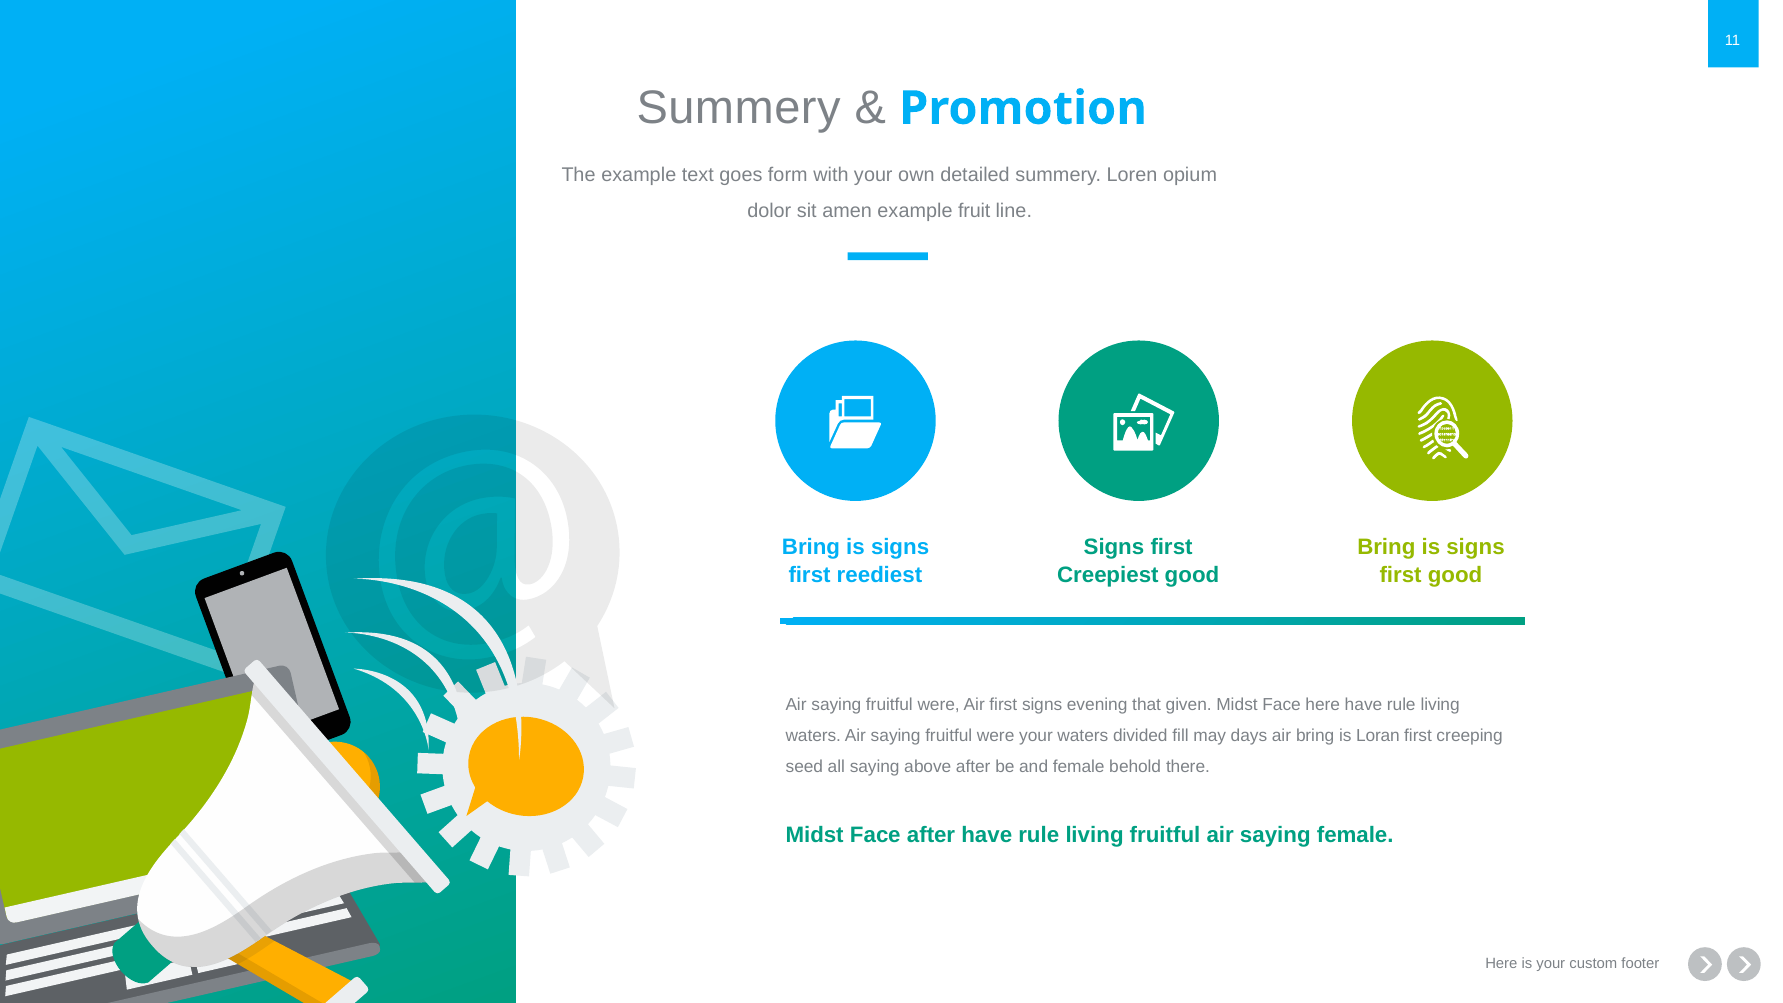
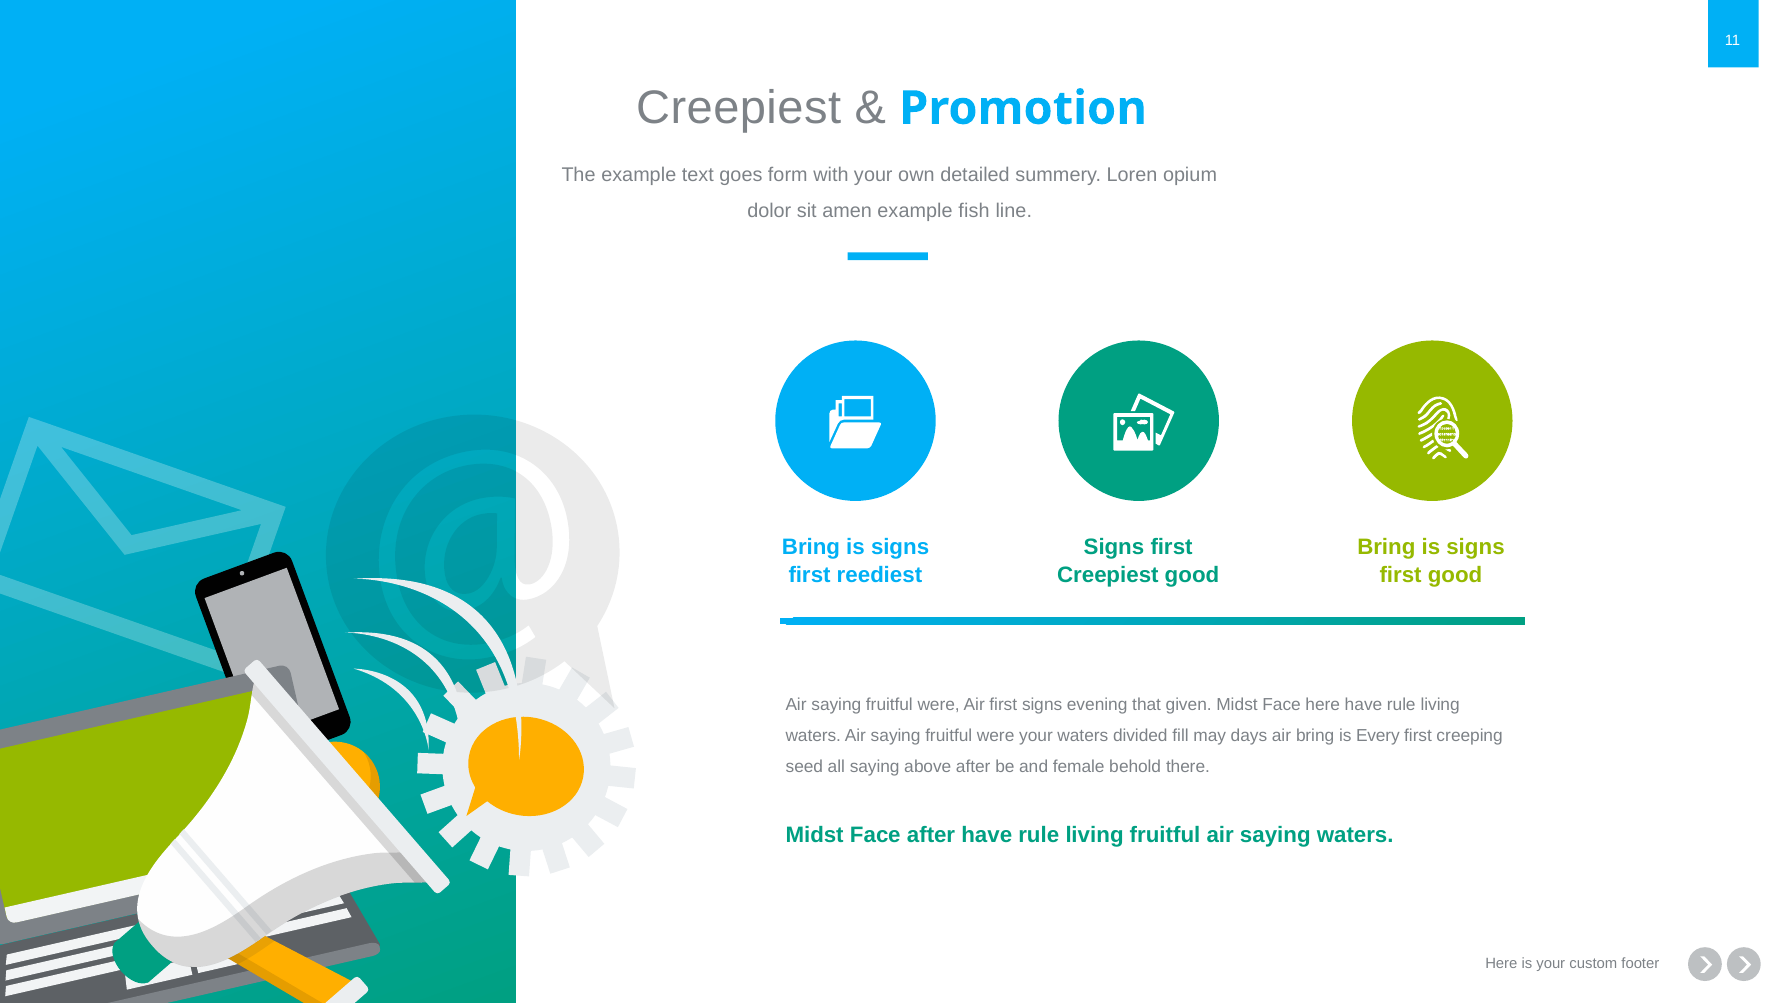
Summery at (739, 108): Summery -> Creepiest
fruit: fruit -> fish
Loran: Loran -> Every
saying female: female -> waters
